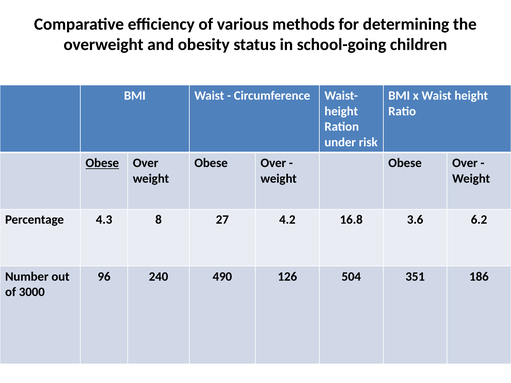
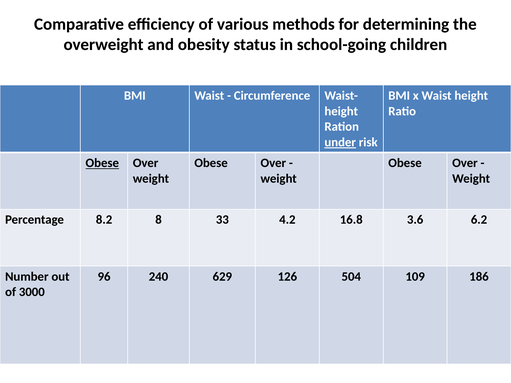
under underline: none -> present
4.3: 4.3 -> 8.2
27: 27 -> 33
490: 490 -> 629
351: 351 -> 109
